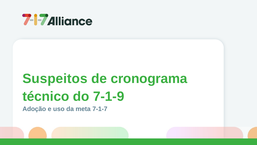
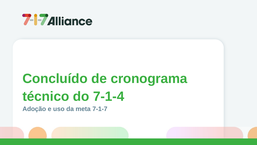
Suspeitos: Suspeitos -> Concluído
7-1-9: 7-1-9 -> 7-1-4
